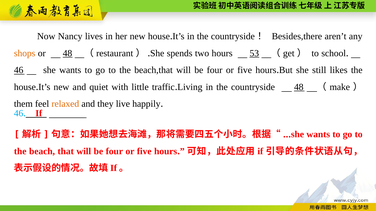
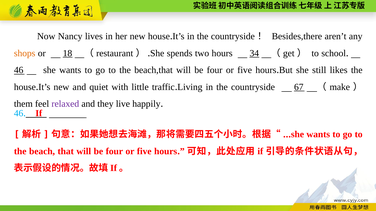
or 48: 48 -> 18
53: 53 -> 34
countryside 48: 48 -> 67
relaxed colour: orange -> purple
